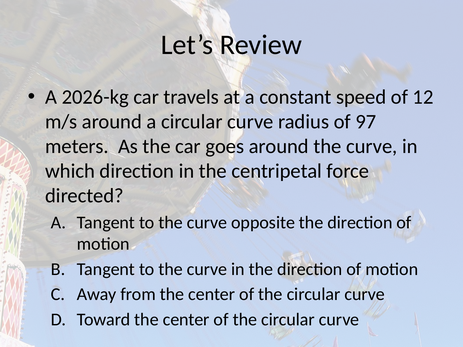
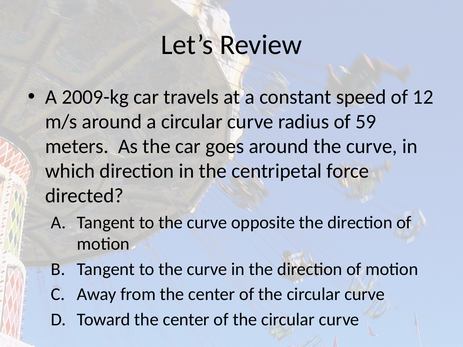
2026-kg: 2026-kg -> 2009-kg
97: 97 -> 59
